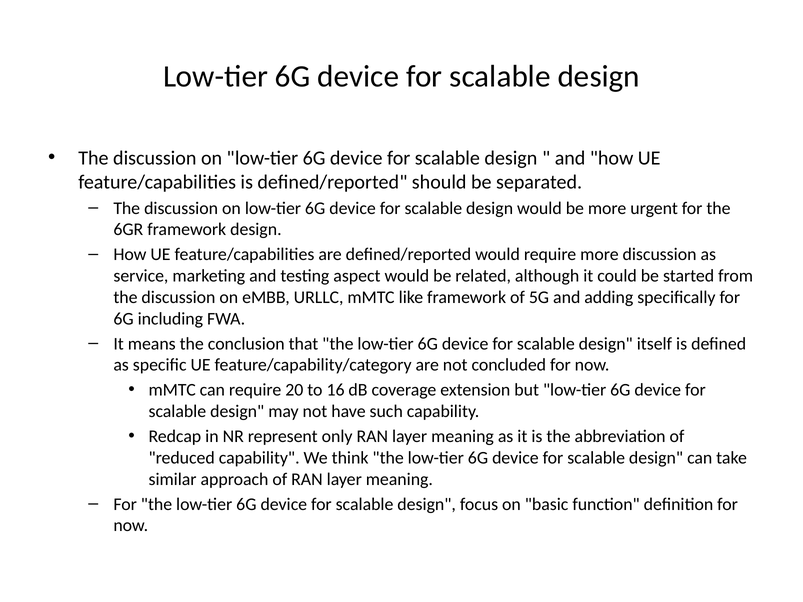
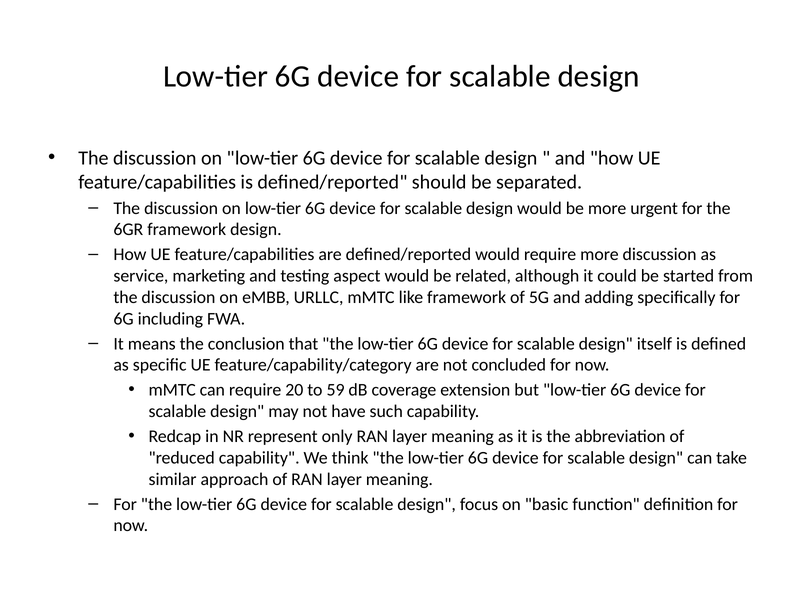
16: 16 -> 59
